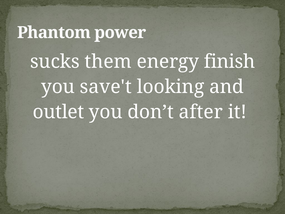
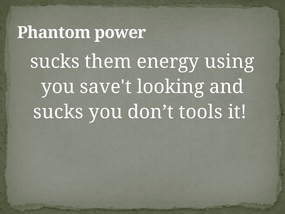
finish: finish -> using
outlet at (59, 112): outlet -> sucks
after: after -> tools
